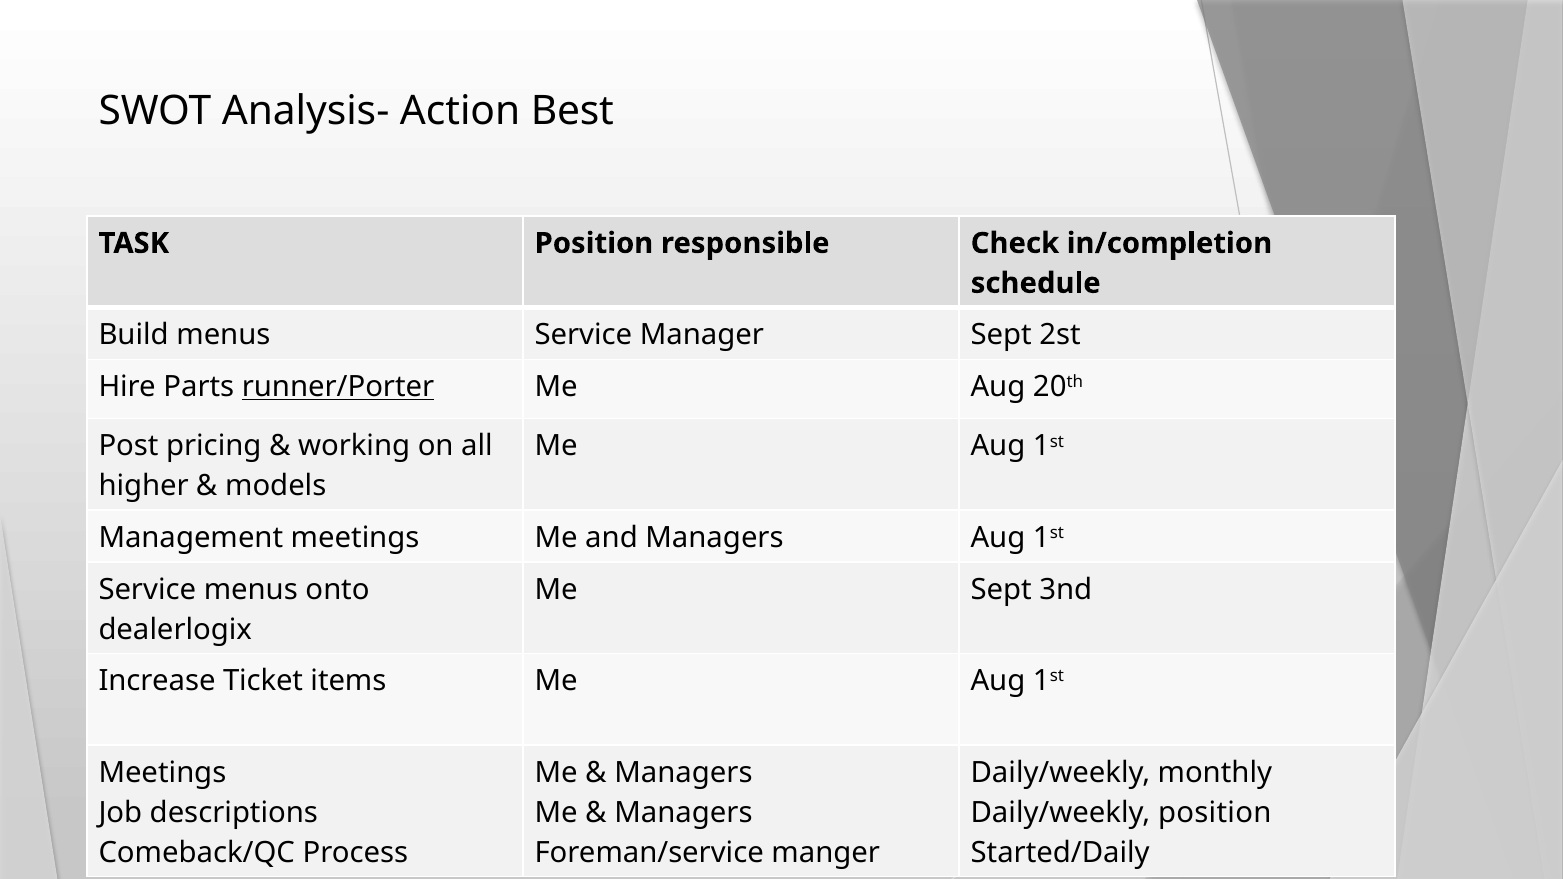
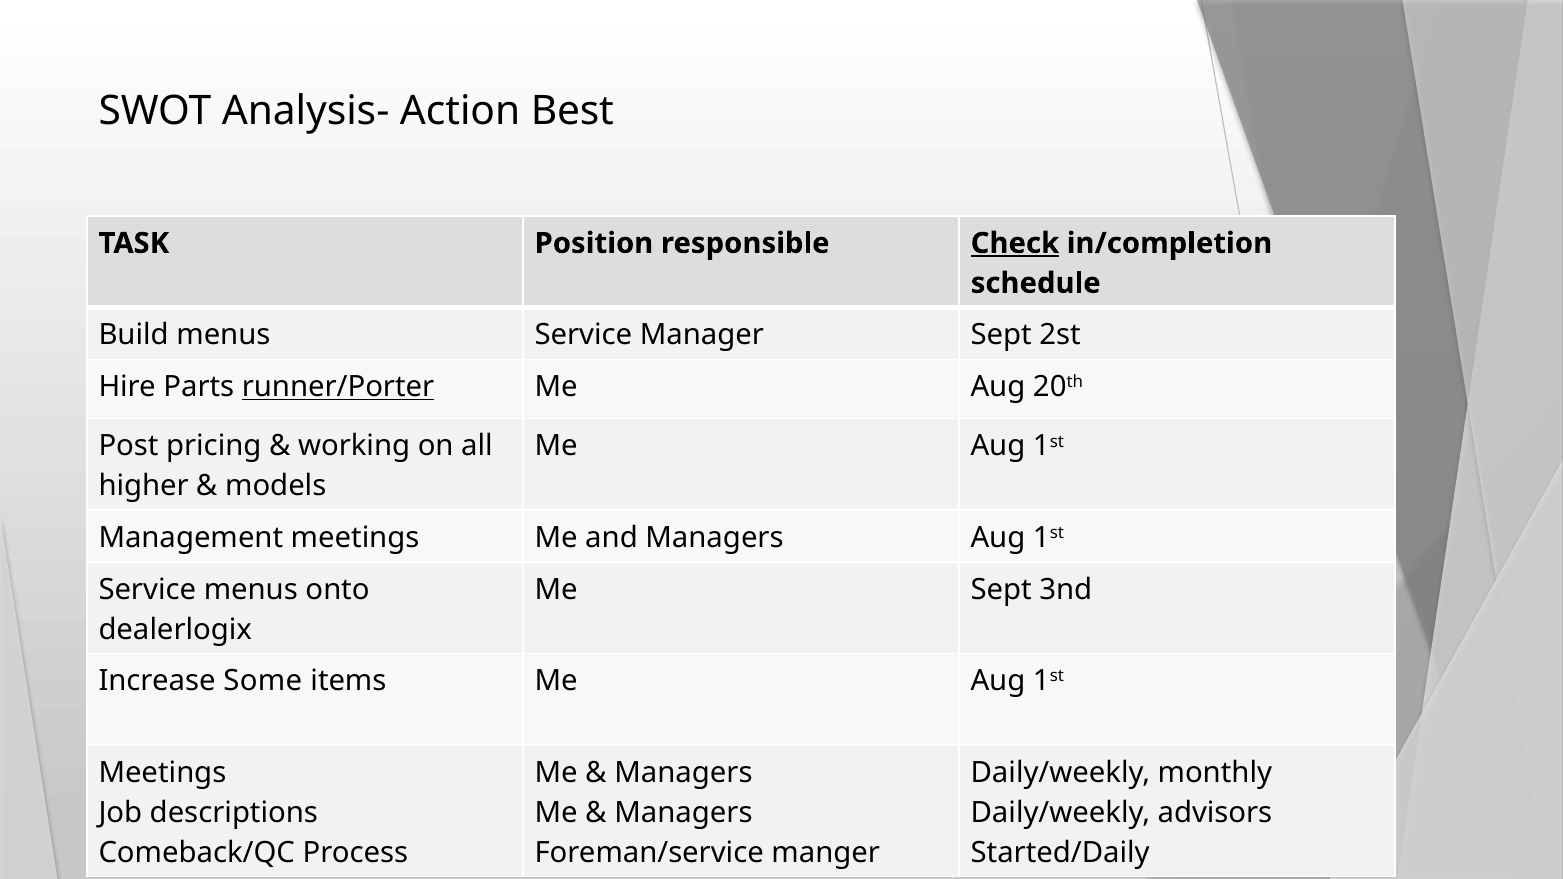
Check underline: none -> present
Ticket: Ticket -> Some
Daily/weekly position: position -> advisors
